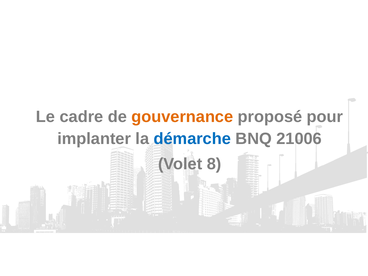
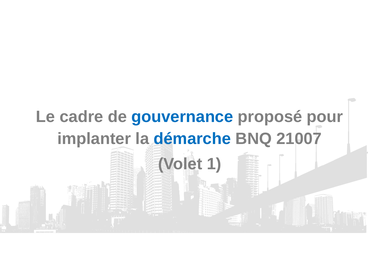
gouvernance colour: orange -> blue
21006: 21006 -> 21007
8: 8 -> 1
